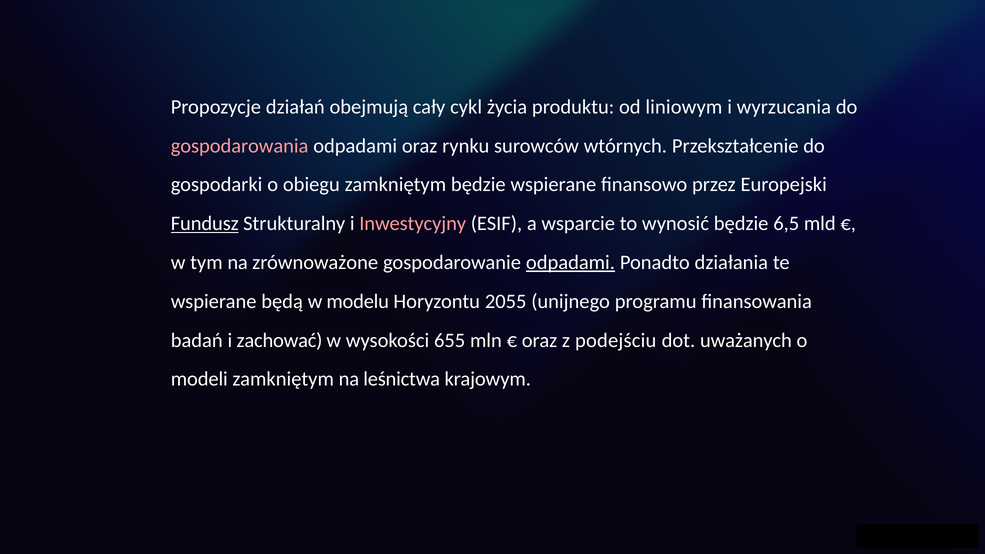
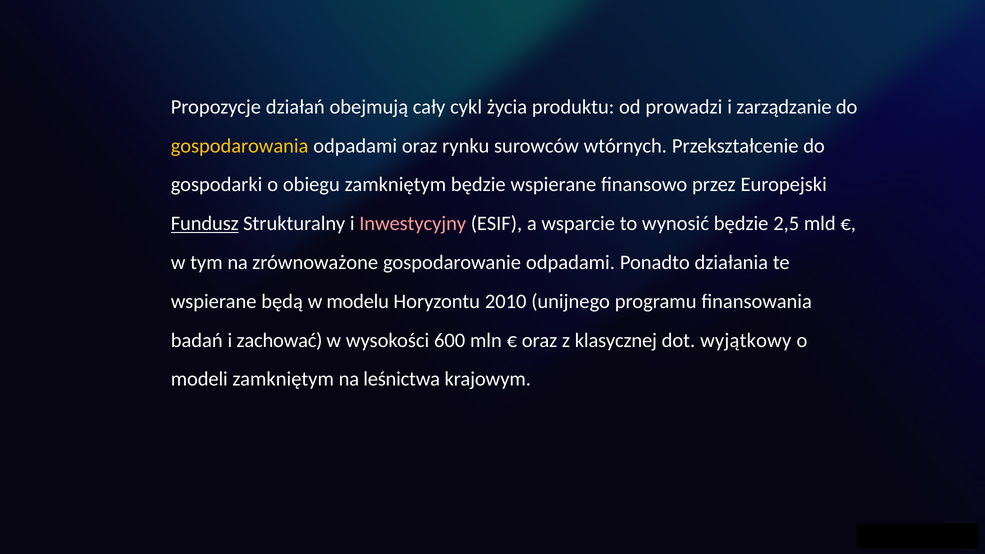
liniowym: liniowym -> prowadzi
wyrzucania: wyrzucania -> zarządzanie
gospodarowania colour: pink -> yellow
6,5: 6,5 -> 2,5
odpadami at (570, 262) underline: present -> none
2055: 2055 -> 2010
655: 655 -> 600
podejściu: podejściu -> klasycznej
uważanych: uważanych -> wyjątkowy
